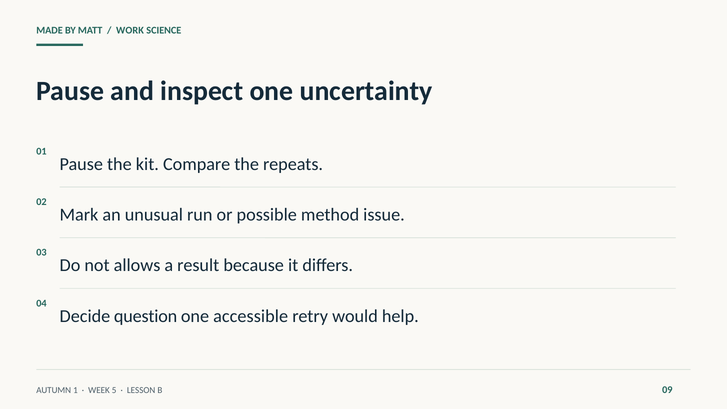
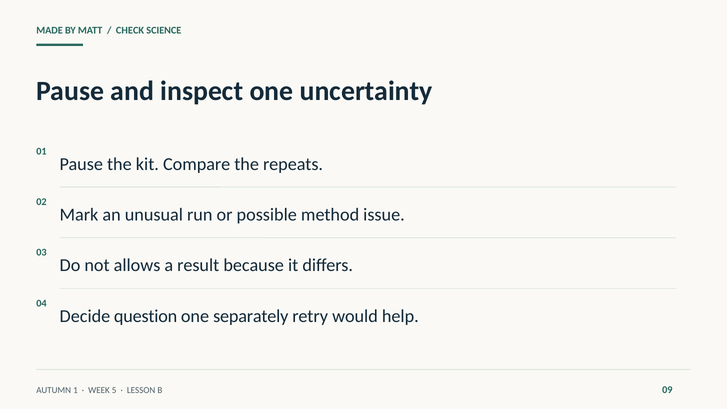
WORK: WORK -> CHECK
accessible: accessible -> separately
